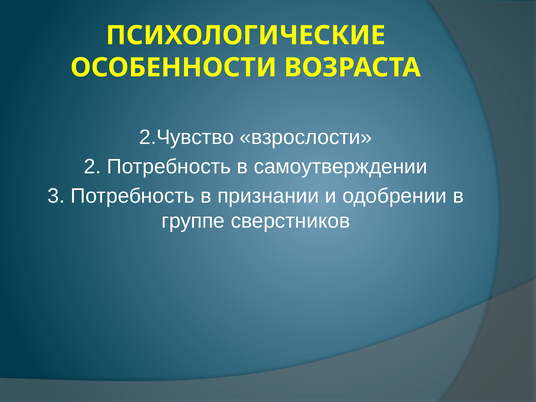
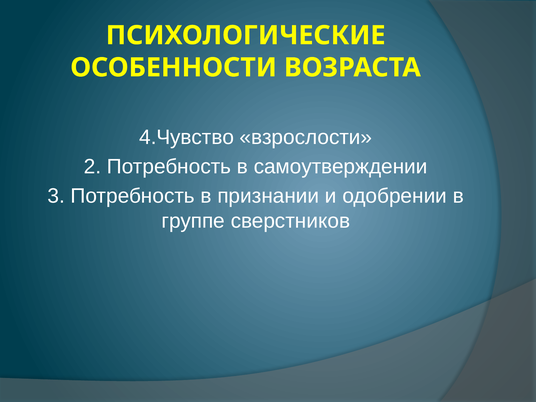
2.Чувство: 2.Чувство -> 4.Чувство
